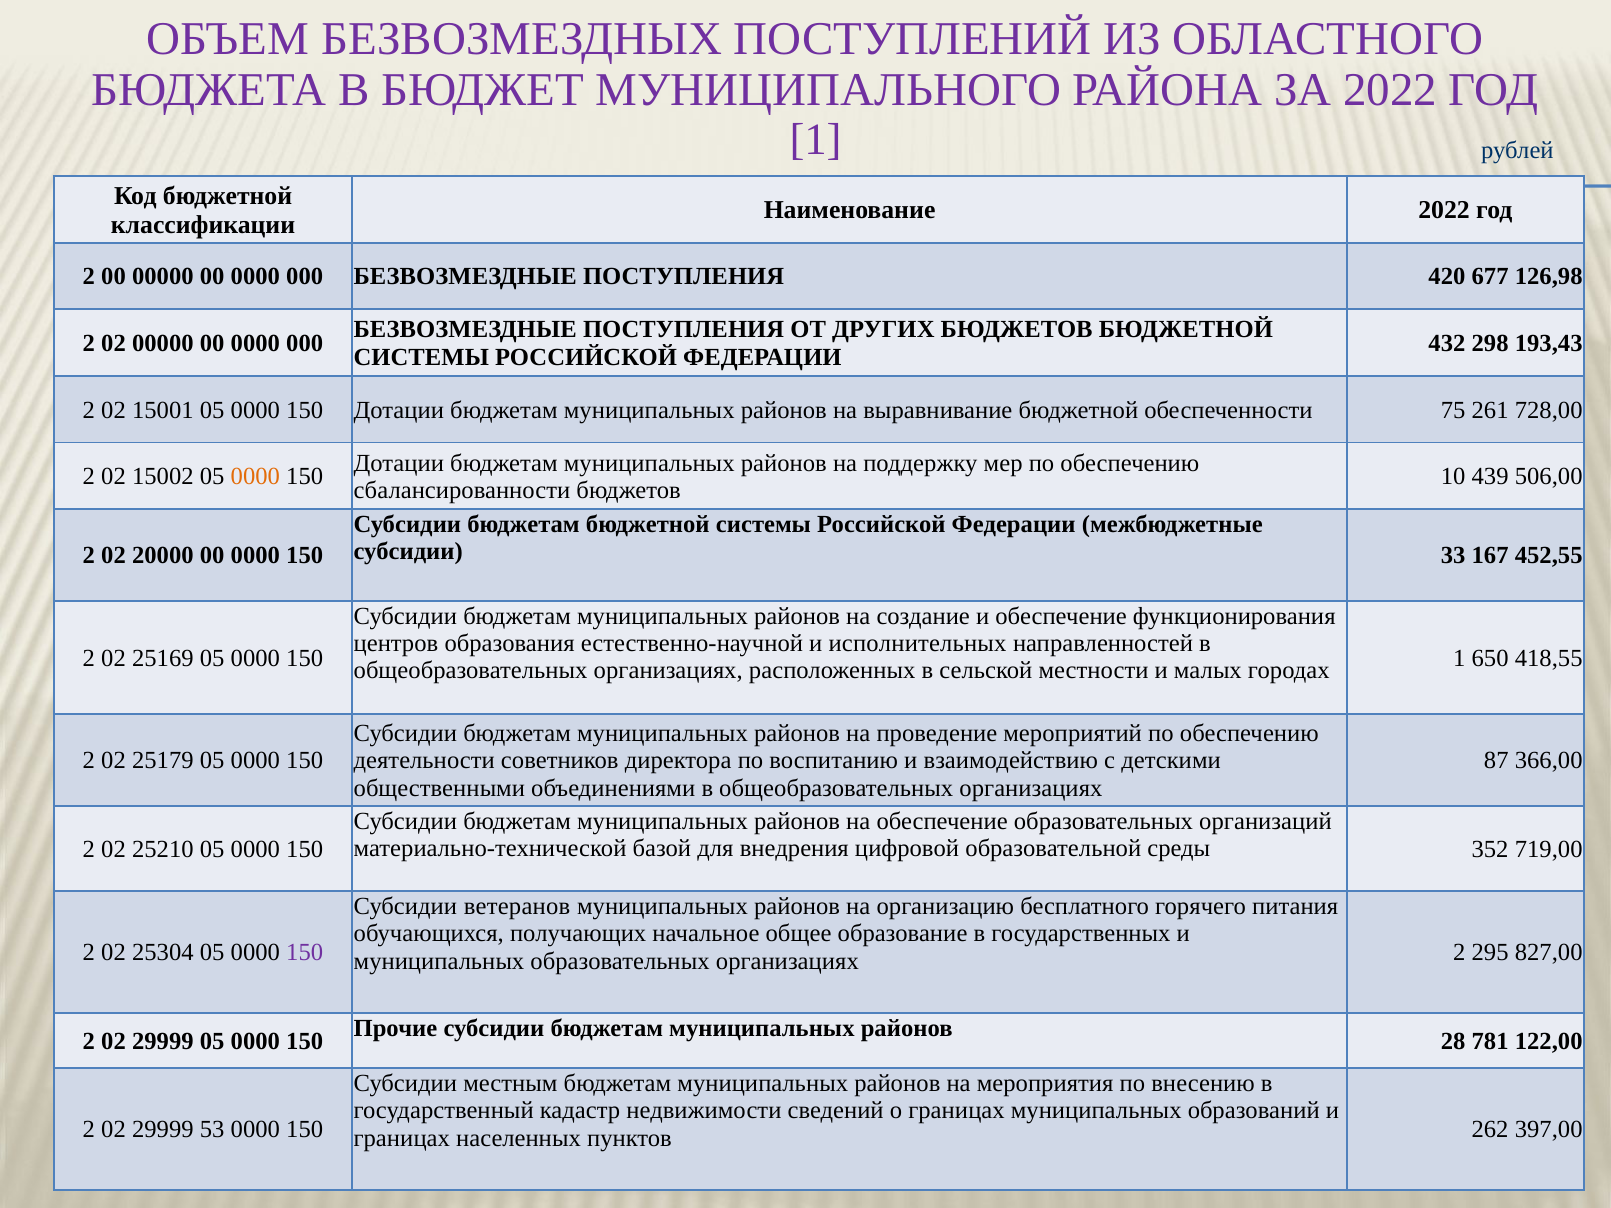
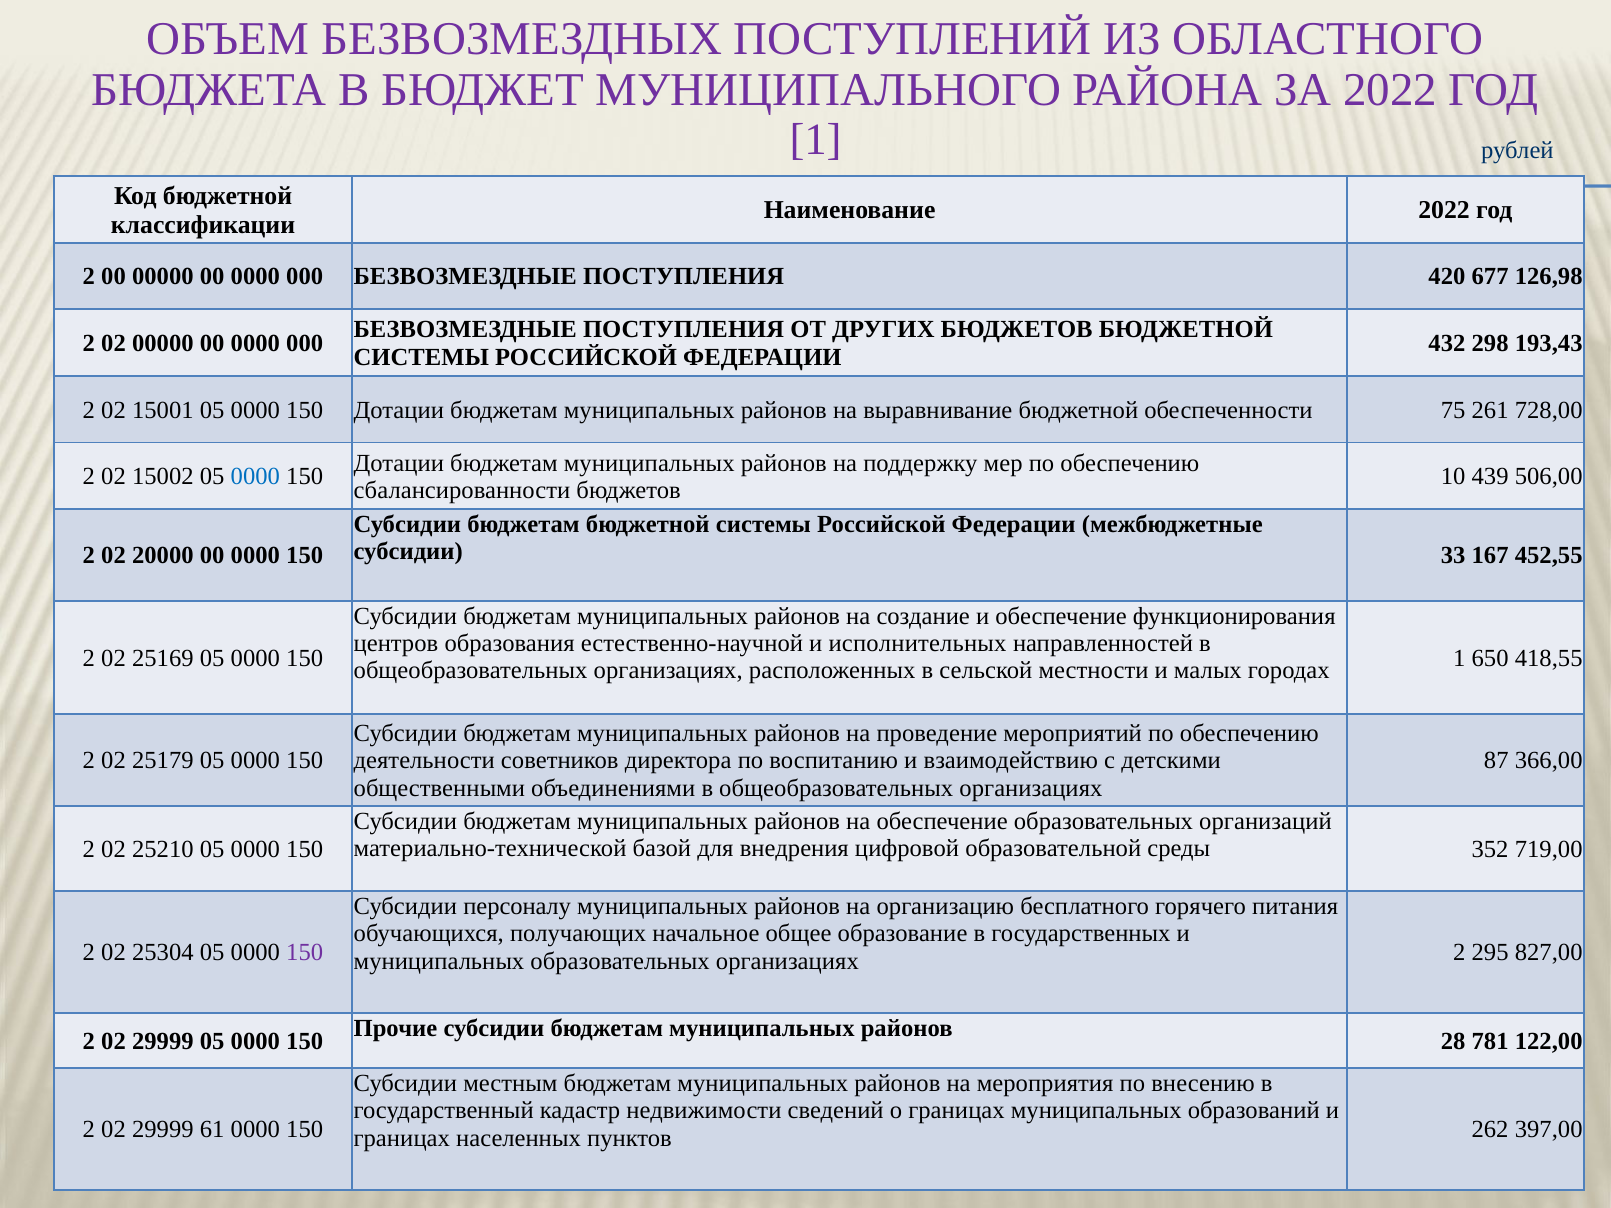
0000 at (255, 477) colour: orange -> blue
ветеранов: ветеранов -> персоналу
53: 53 -> 61
